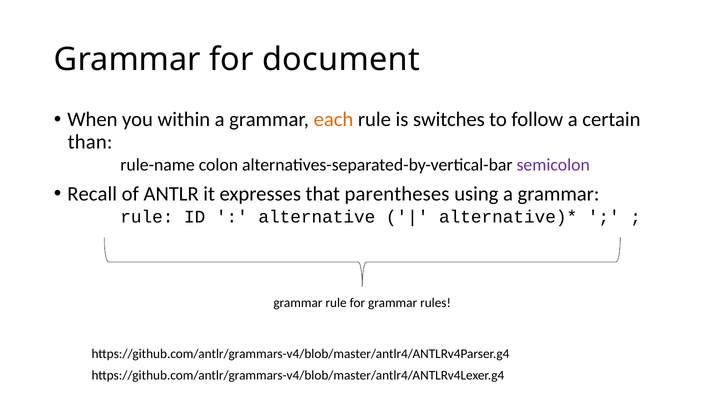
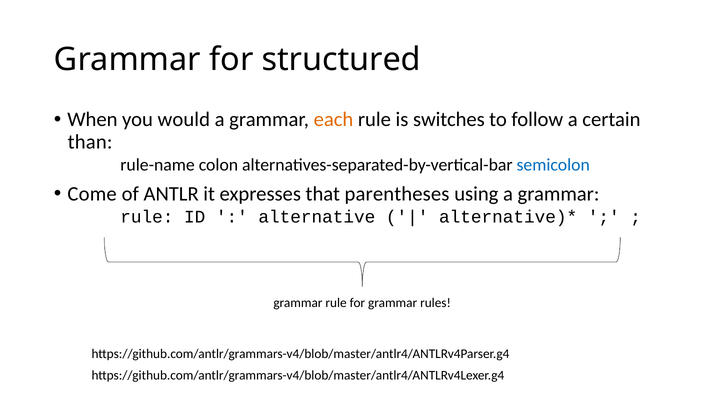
document: document -> structured
within: within -> would
semicolon colour: purple -> blue
Recall: Recall -> Come
